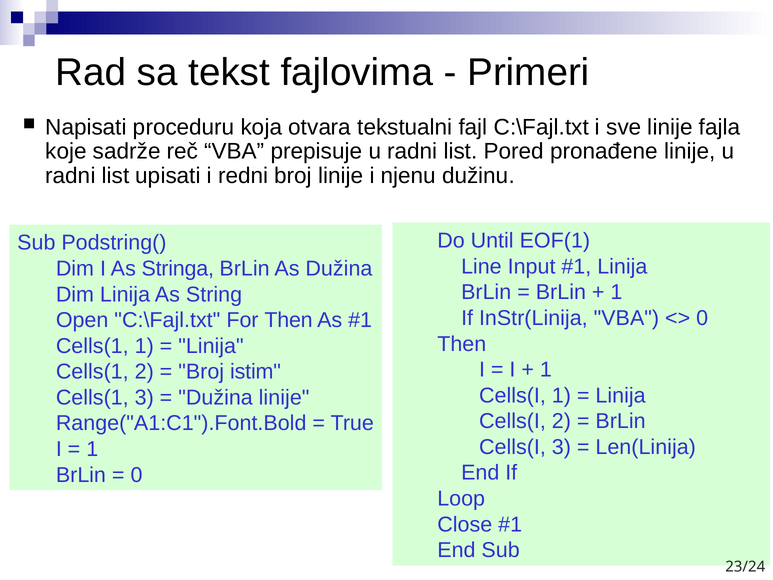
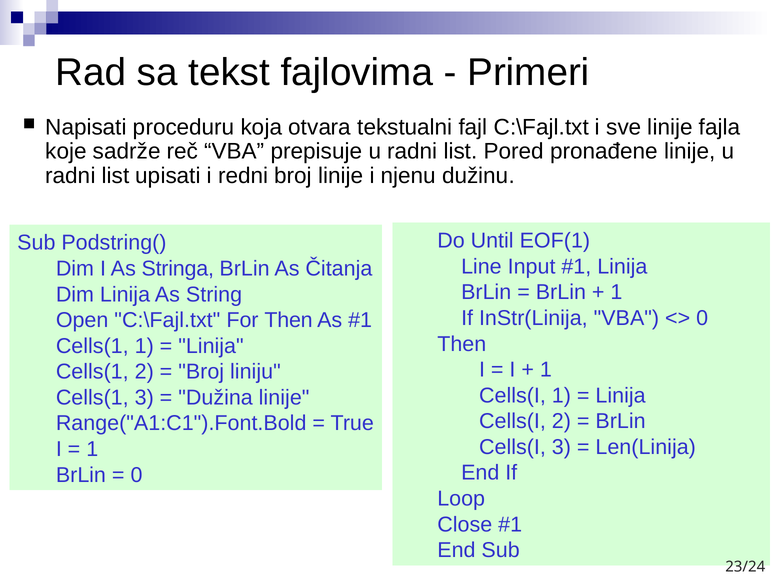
As Dužina: Dužina -> Čitanja
istim: istim -> liniju
